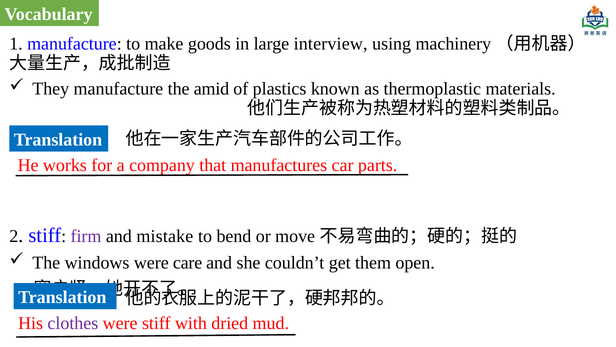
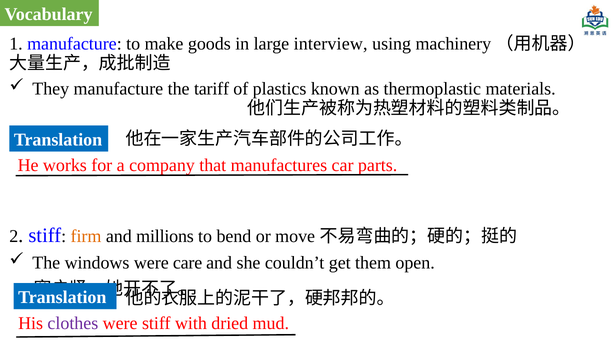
amid: amid -> tariff
firm colour: purple -> orange
mistake: mistake -> millions
